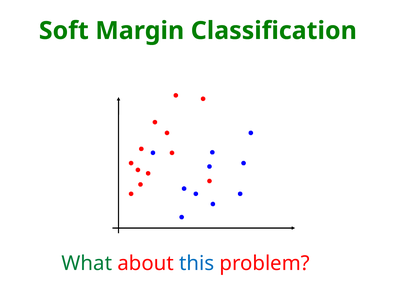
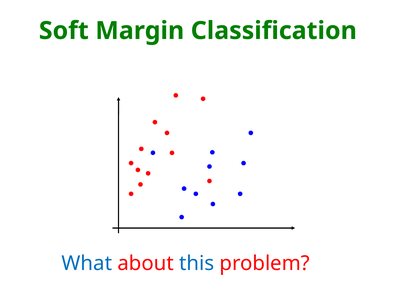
What colour: green -> blue
